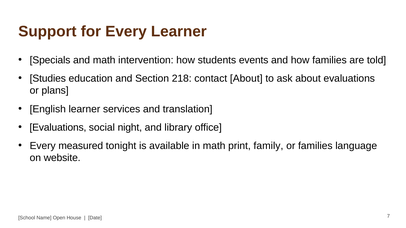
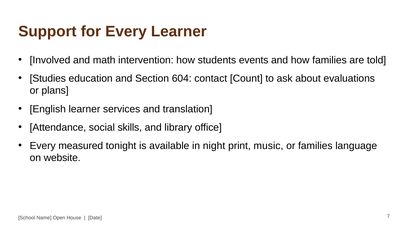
Specials: Specials -> Involved
218: 218 -> 604
contact About: About -> Count
Evaluations at (58, 128): Evaluations -> Attendance
night: night -> skills
in math: math -> night
family: family -> music
